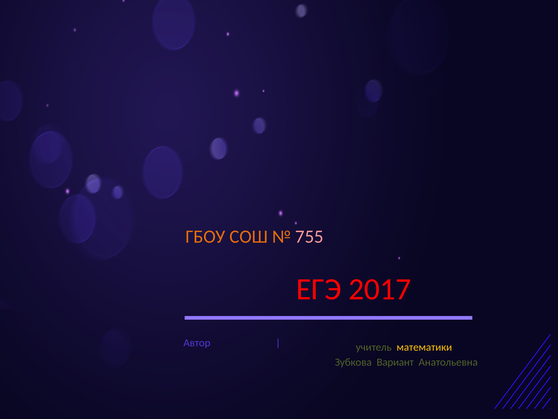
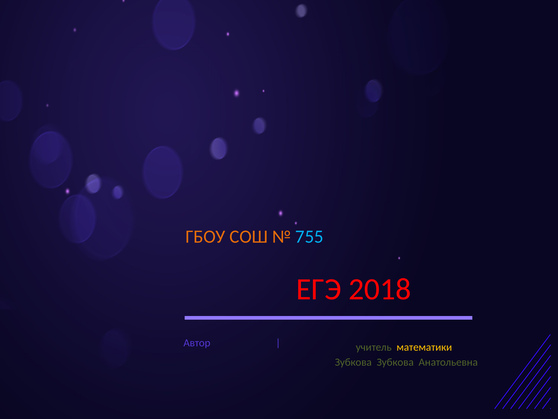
755 colour: pink -> light blue
2017: 2017 -> 2018
Зубкова Вариант: Вариант -> Зубкова
